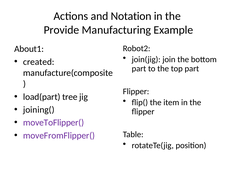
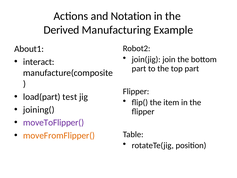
Provide: Provide -> Derived
created: created -> interact
tree: tree -> test
moveFromFlipper( colour: purple -> orange
